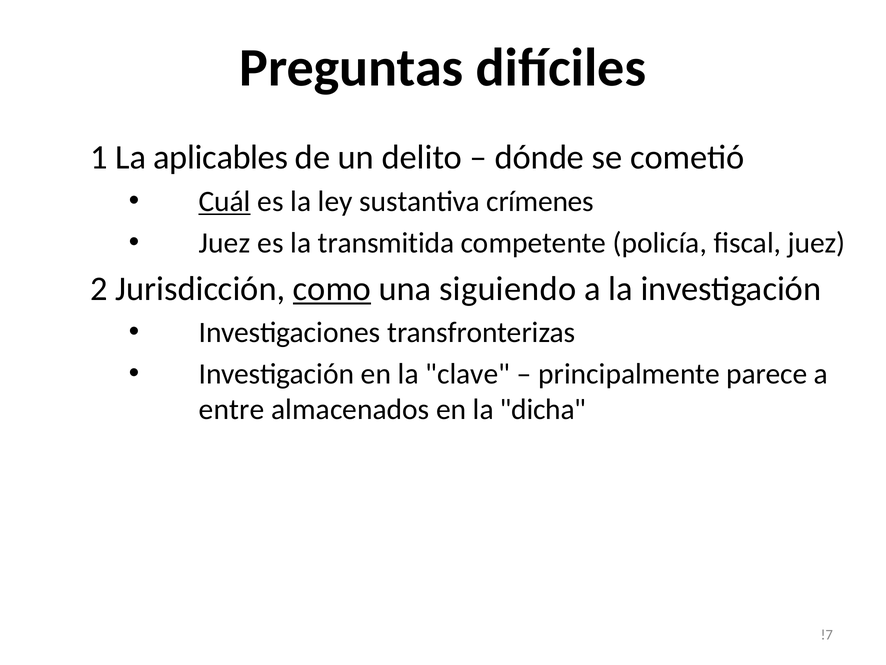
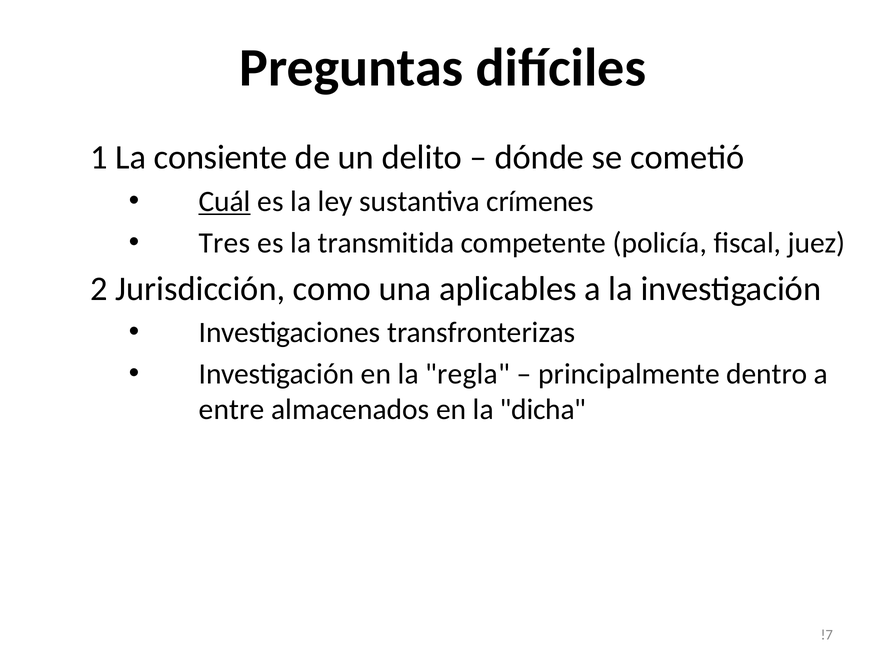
aplicables: aplicables -> consiente
Juez at (225, 243): Juez -> Tres
como underline: present -> none
siguiendo: siguiendo -> aplicables
clave: clave -> regla
parece: parece -> dentro
